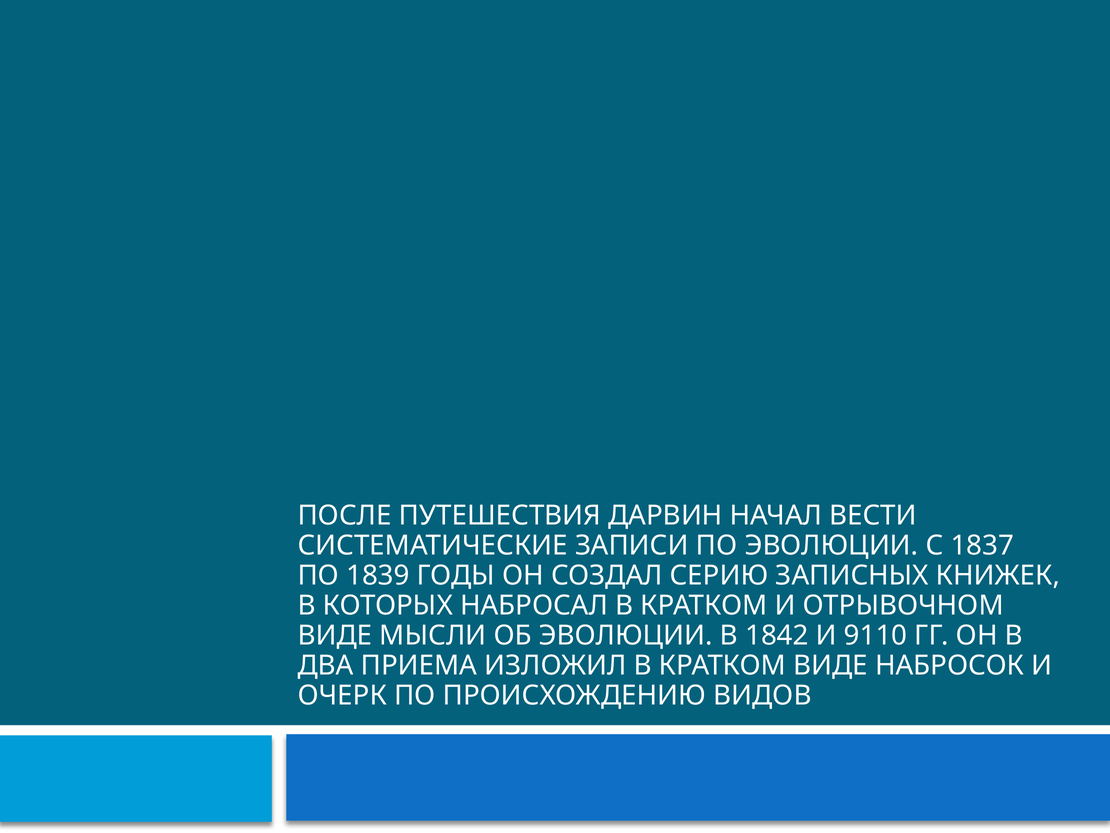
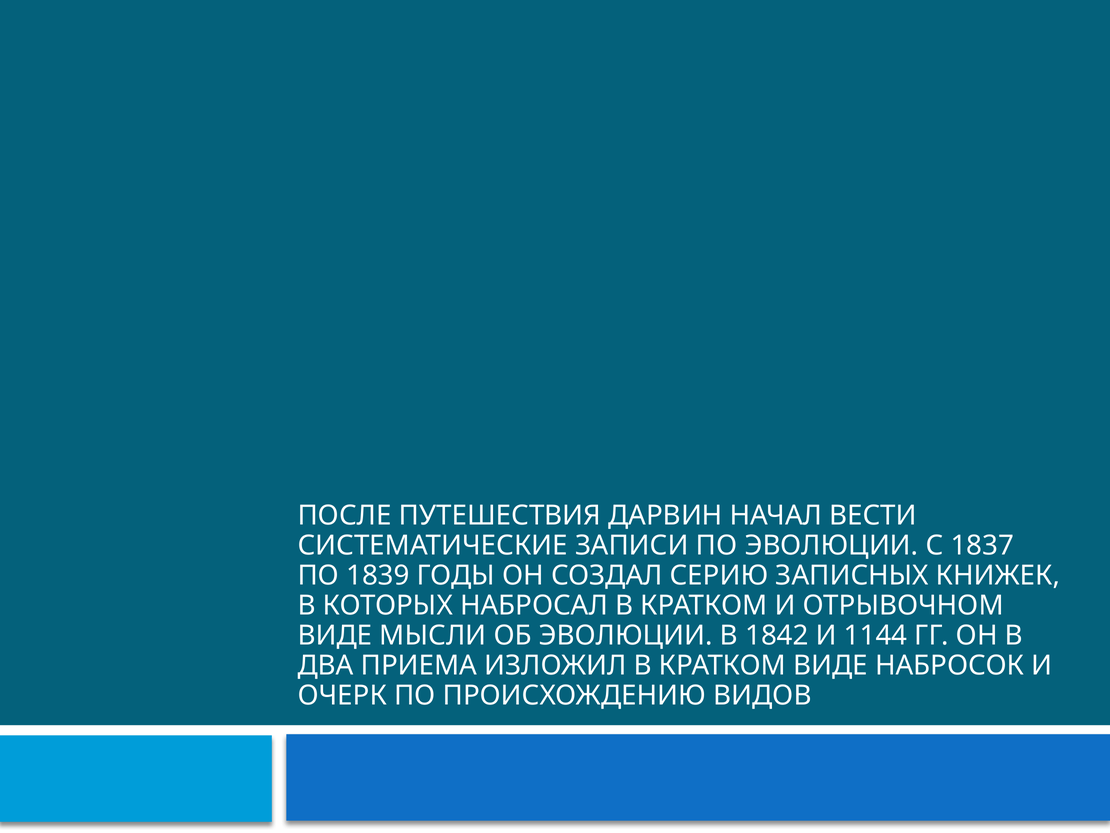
9110: 9110 -> 1144
